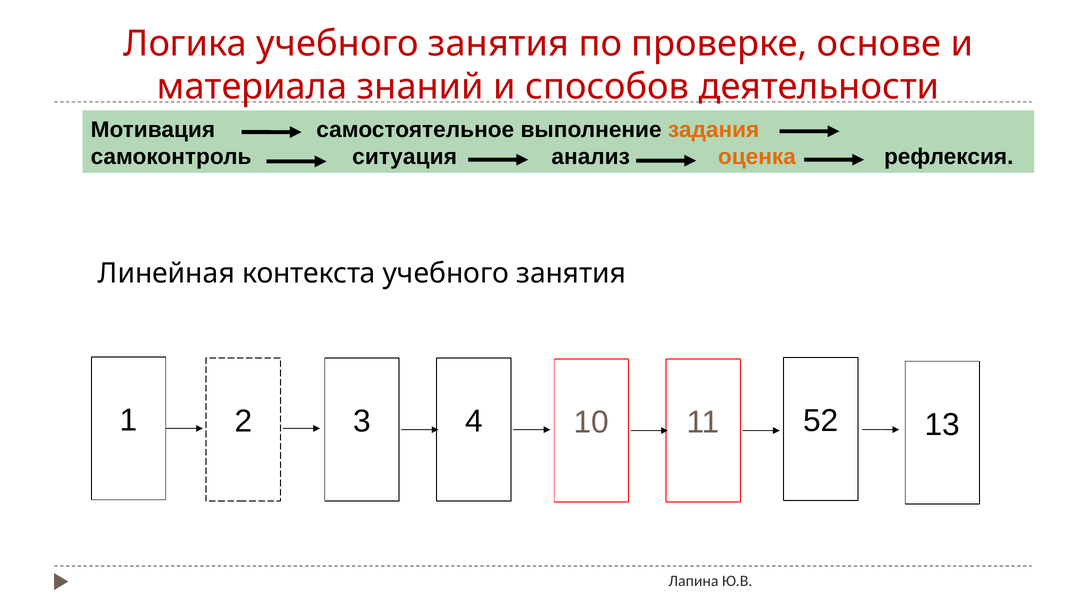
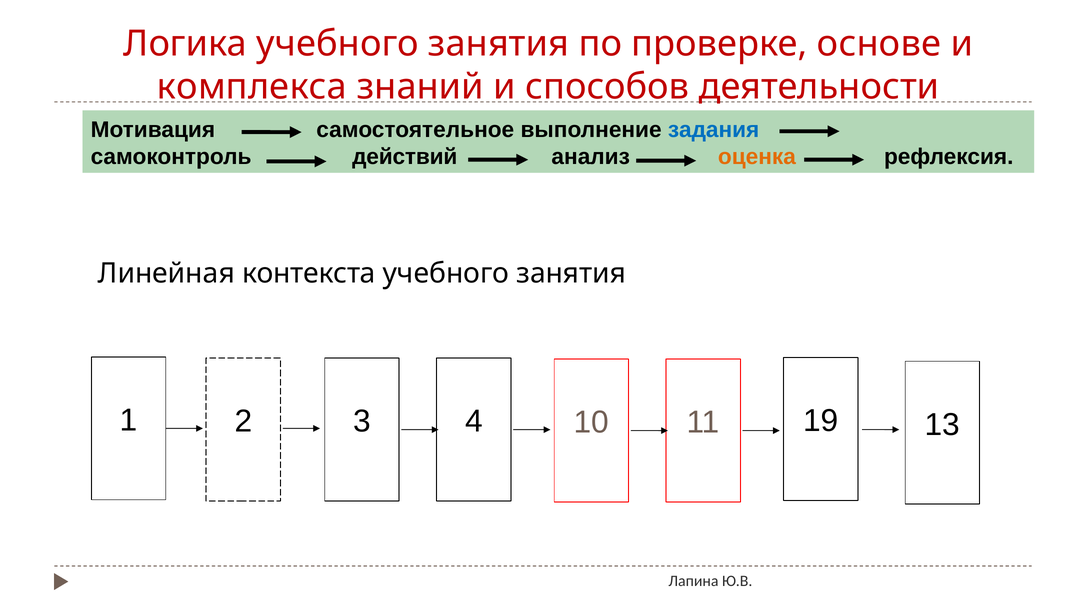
материала: материала -> комплекса
задания colour: orange -> blue
ситуация: ситуация -> действий
52: 52 -> 19
